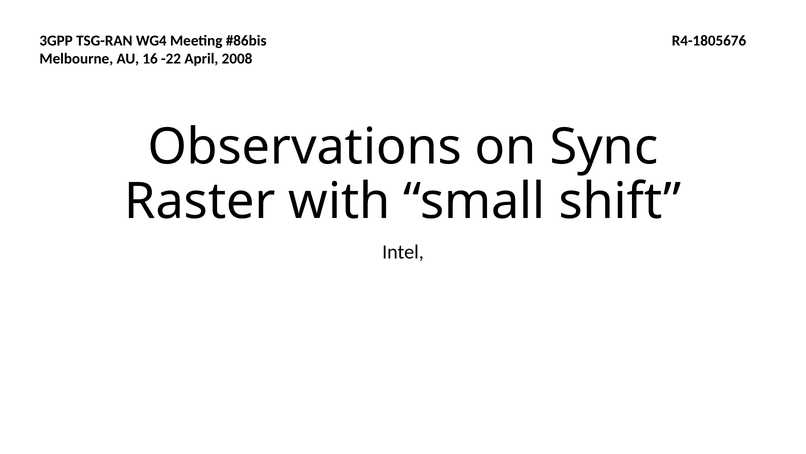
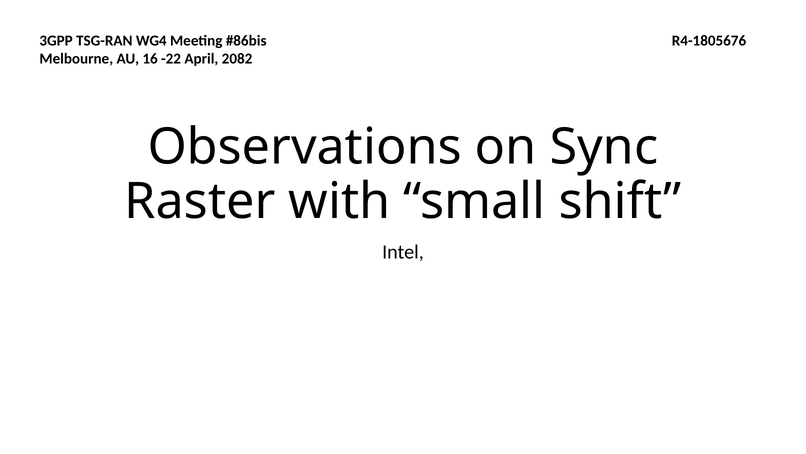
2008: 2008 -> 2082
